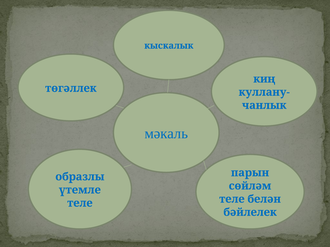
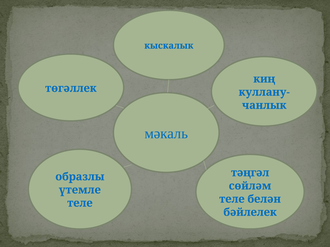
парын: парын -> тәңгәл
